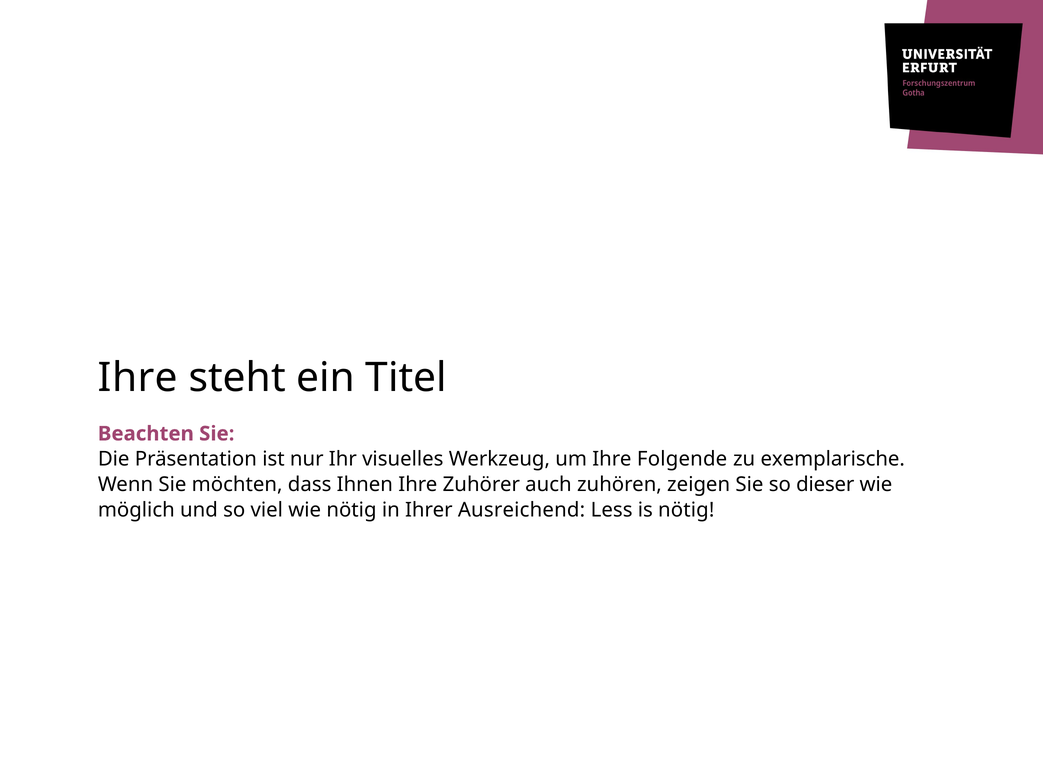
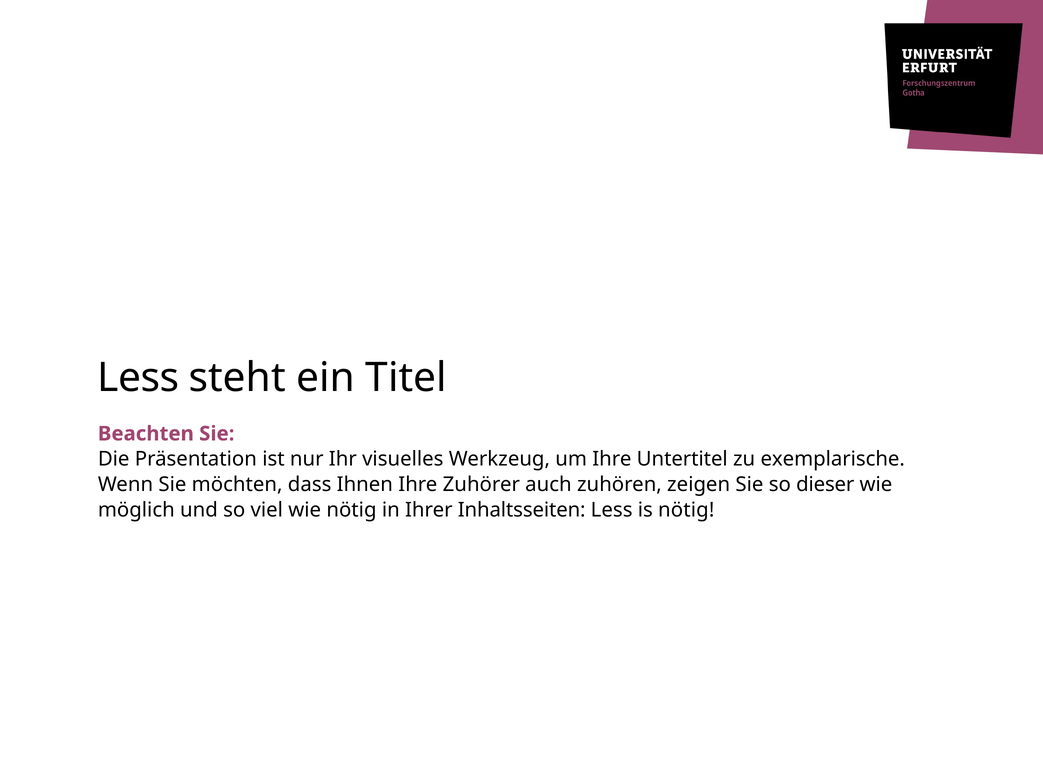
Ihre at (138, 378): Ihre -> Less
Folgende: Folgende -> Untertitel
Ausreichend: Ausreichend -> Inhaltsseiten
